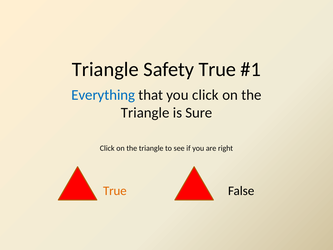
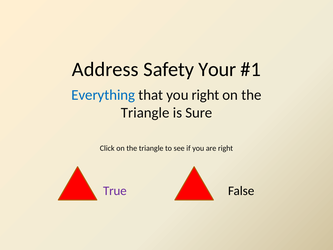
Triangle at (105, 69): Triangle -> Address
Safety True: True -> Your
you click: click -> right
True at (115, 191) colour: orange -> purple
